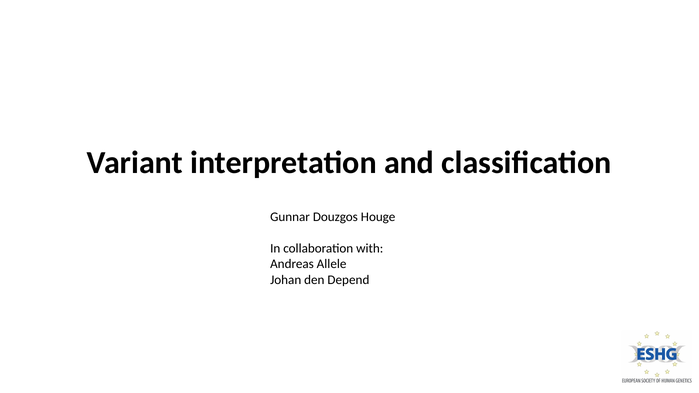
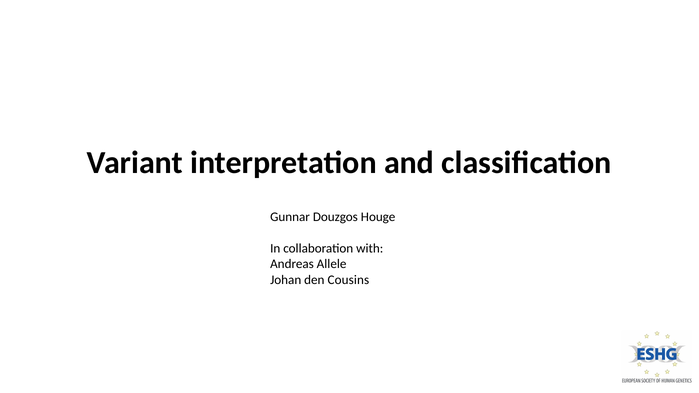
Depend: Depend -> Cousins
